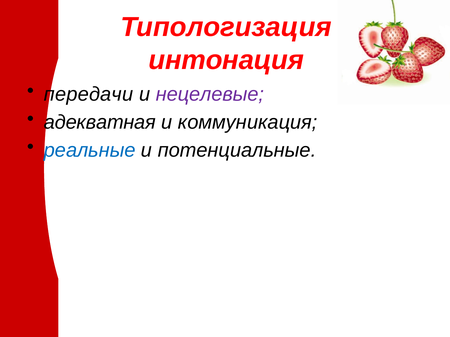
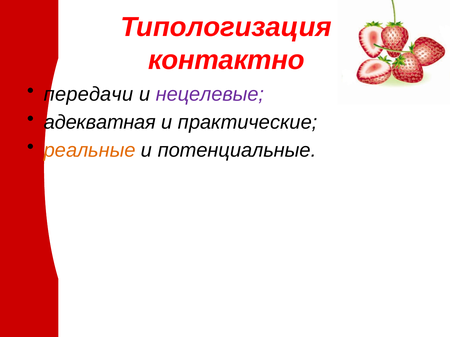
интонация: интонация -> контактно
коммуникация: коммуникация -> практические
реальные colour: blue -> orange
